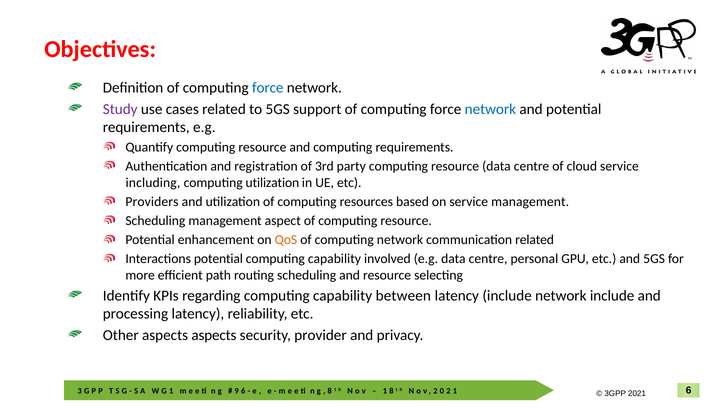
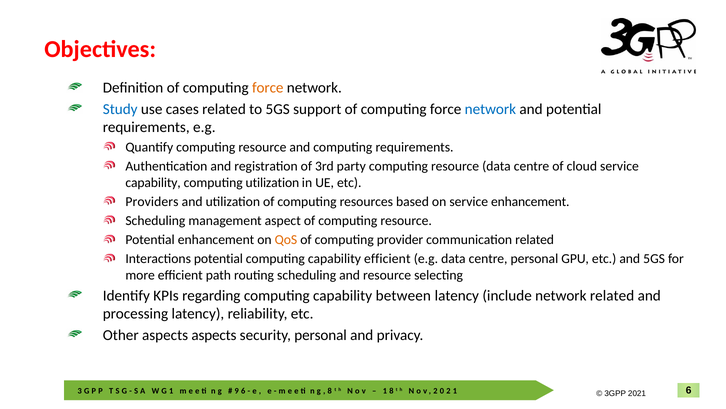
force at (268, 88) colour: blue -> orange
Study colour: purple -> blue
including at (153, 182): including -> capability
service management: management -> enhancement
computing network: network -> provider
capability involved: involved -> efficient
network include: include -> related
security provider: provider -> personal
